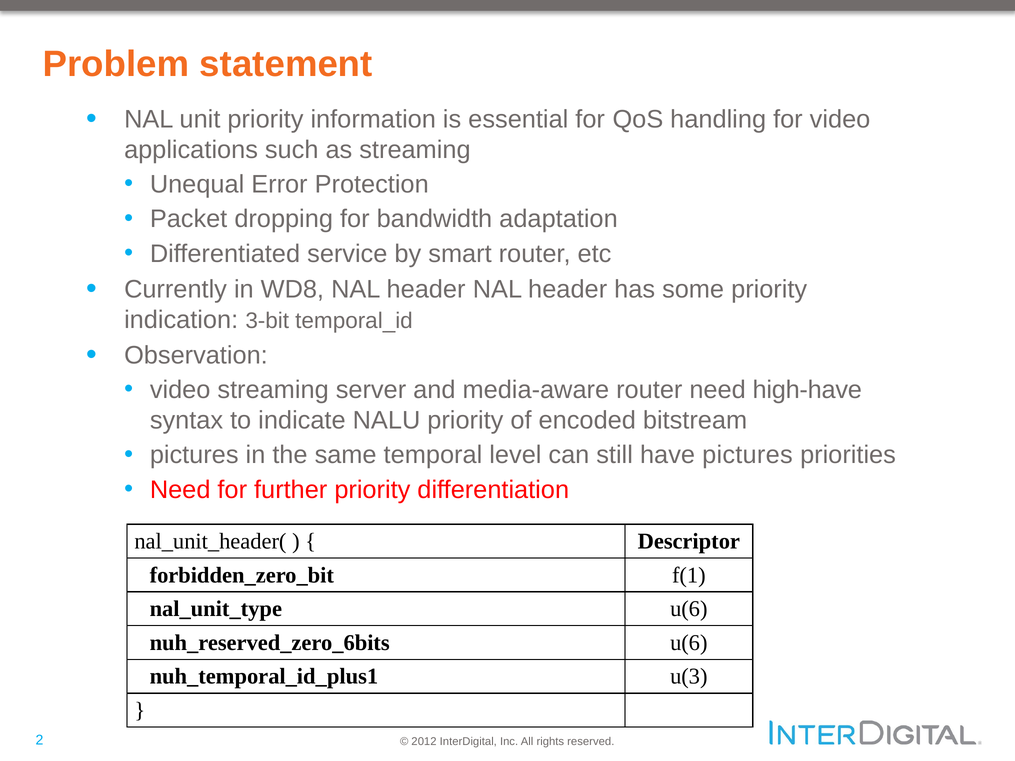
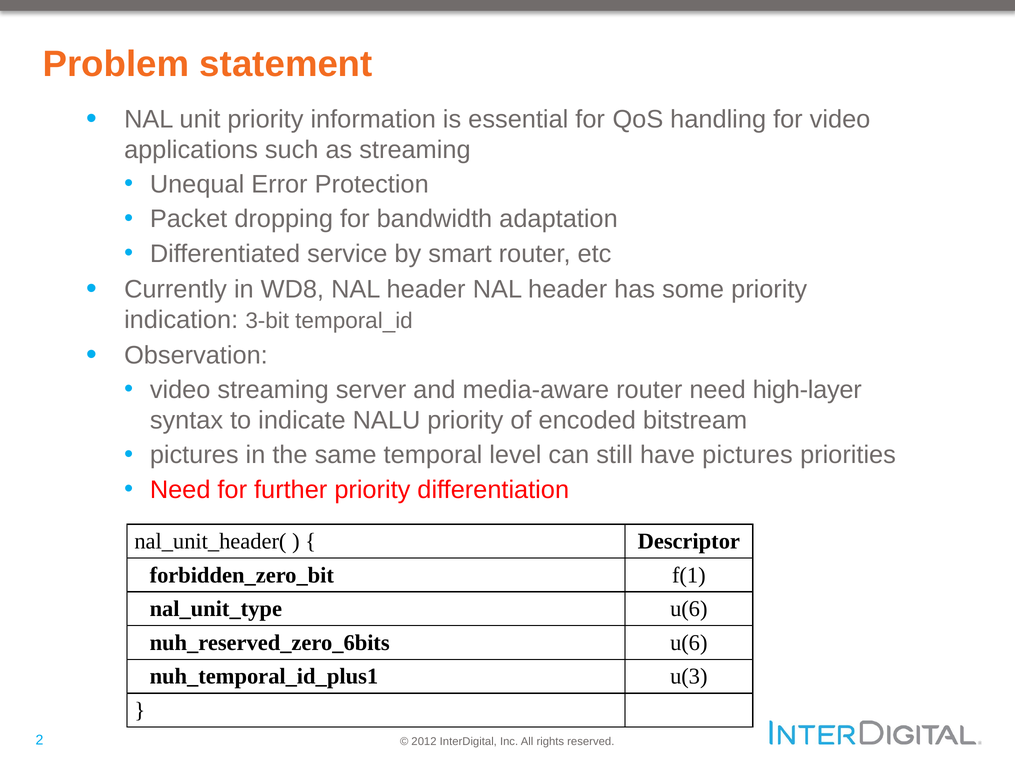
high-have: high-have -> high-layer
